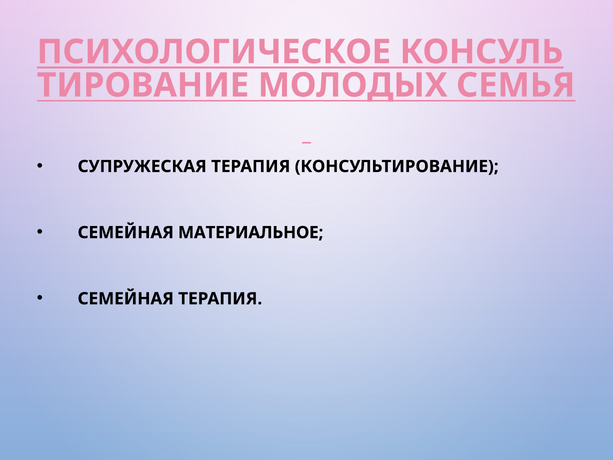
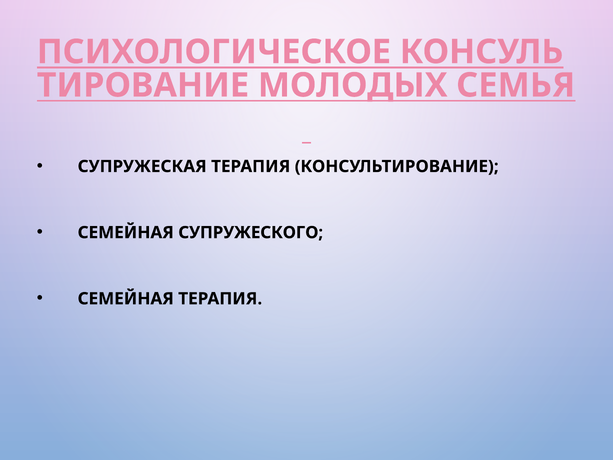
МАТЕРИАЛЬНОЕ: МАТЕРИАЛЬНОЕ -> СУПРУЖЕСКОГО
